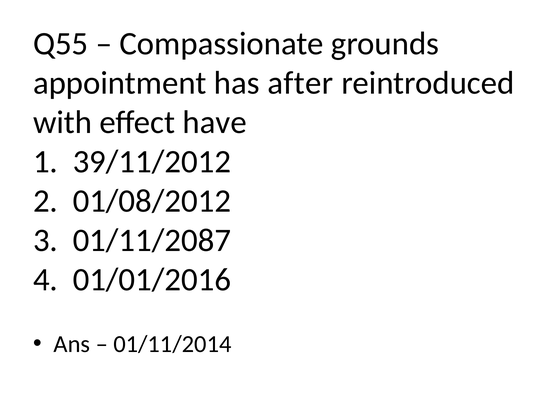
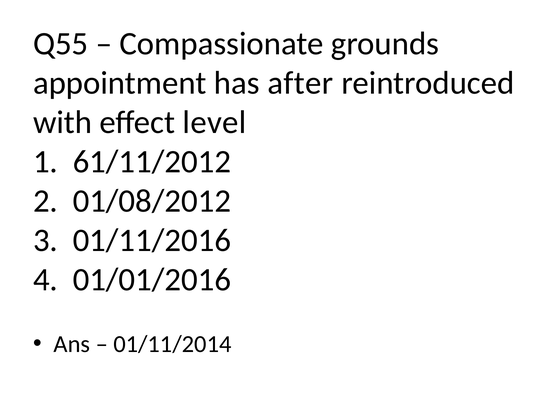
have: have -> level
39/11/2012: 39/11/2012 -> 61/11/2012
01/11/2087: 01/11/2087 -> 01/11/2016
